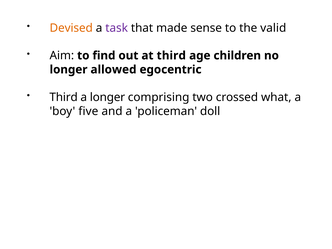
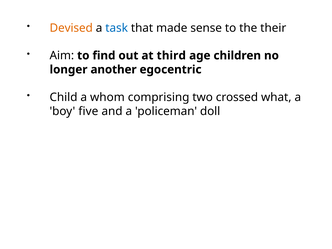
task colour: purple -> blue
valid: valid -> their
allowed: allowed -> another
Third at (64, 97): Third -> Child
a longer: longer -> whom
